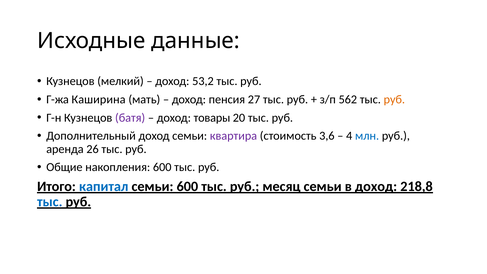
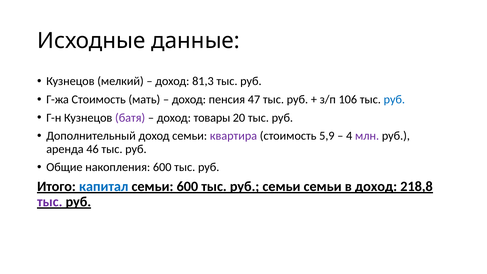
53,2: 53,2 -> 81,3
Г-жа Каширина: Каширина -> Стоимость
27: 27 -> 47
562: 562 -> 106
руб at (394, 99) colour: orange -> blue
3,6: 3,6 -> 5,9
млн colour: blue -> purple
26: 26 -> 46
руб месяц: месяц -> семьи
тыс at (50, 202) colour: blue -> purple
